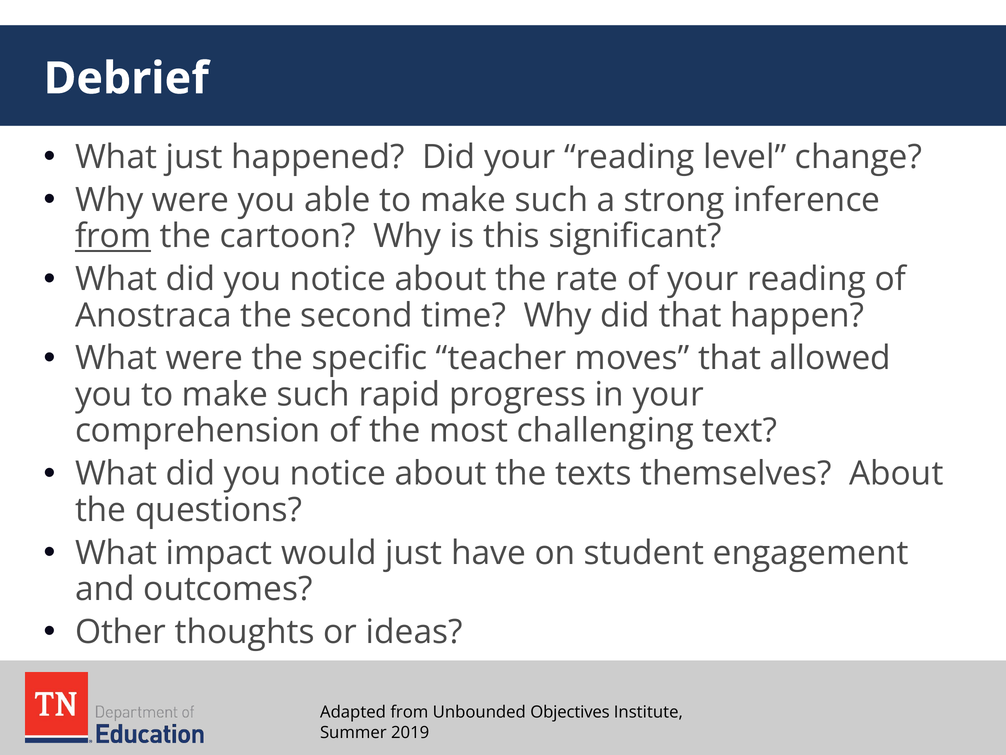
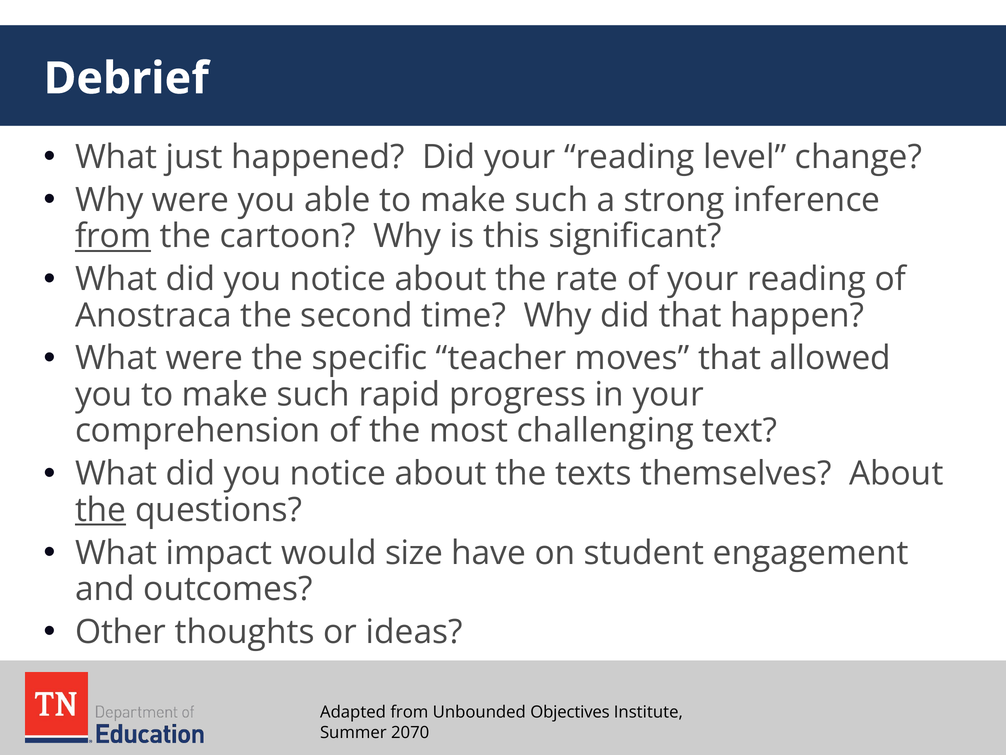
the at (101, 510) underline: none -> present
would just: just -> size
2019: 2019 -> 2070
